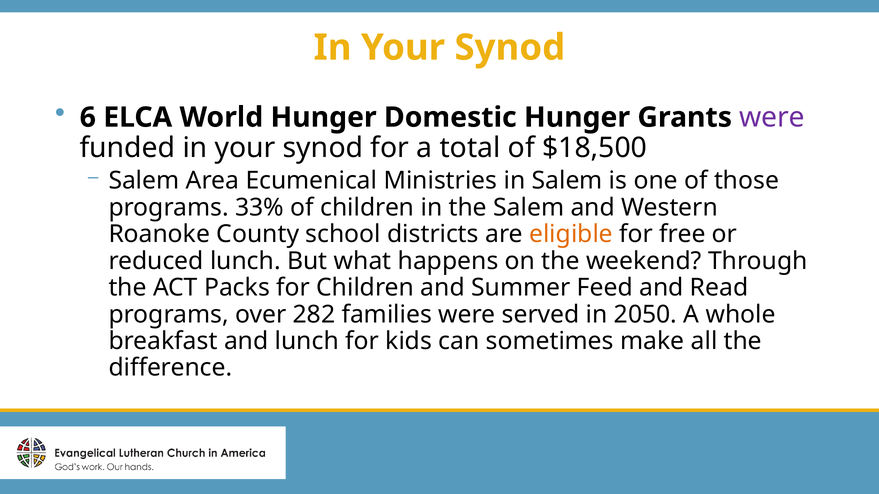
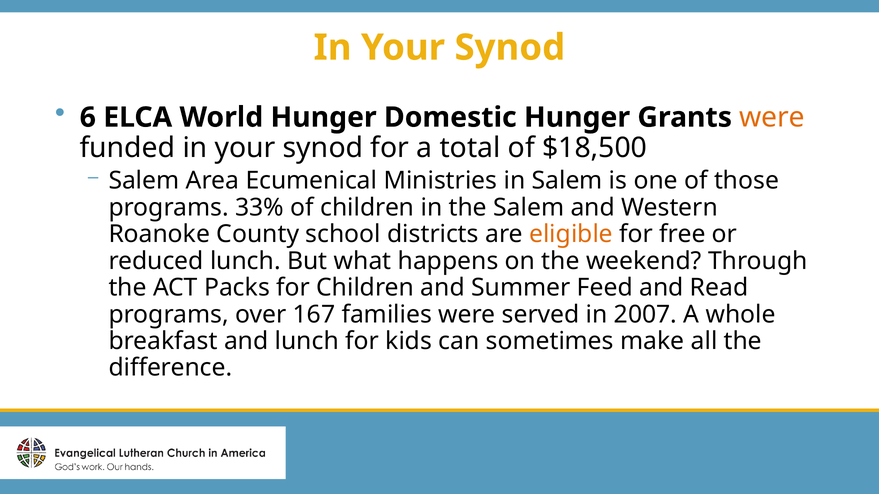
were at (772, 117) colour: purple -> orange
282: 282 -> 167
2050: 2050 -> 2007
